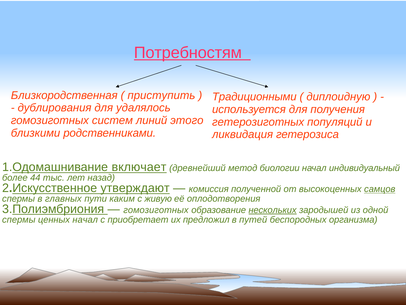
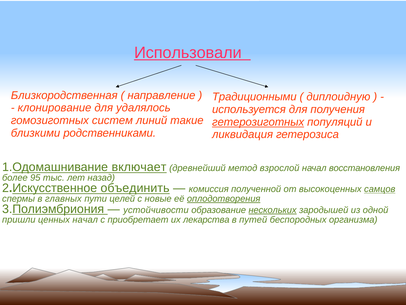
Потребностям: Потребностям -> Использовали
приступить: приступить -> направление
дублирования: дублирования -> клонирование
этого: этого -> такие
гетерозиготных underline: none -> present
биологии: биологии -> взрослой
индивидуальный: индивидуальный -> восстановления
44: 44 -> 95
утверждают: утверждают -> объединить
каким: каким -> целей
живую: живую -> новые
оплодотворения underline: none -> present
гомозиготных at (156, 210): гомозиготных -> устойчивости
спермы at (19, 219): спермы -> пришли
предложил: предложил -> лекарства
